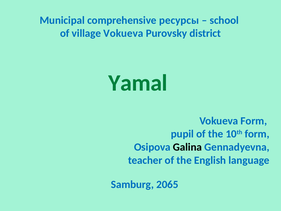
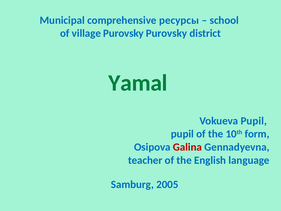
village Vokueva: Vokueva -> Purovsky
Vokueva Form: Form -> Pupil
Galina colour: black -> red
2065: 2065 -> 2005
